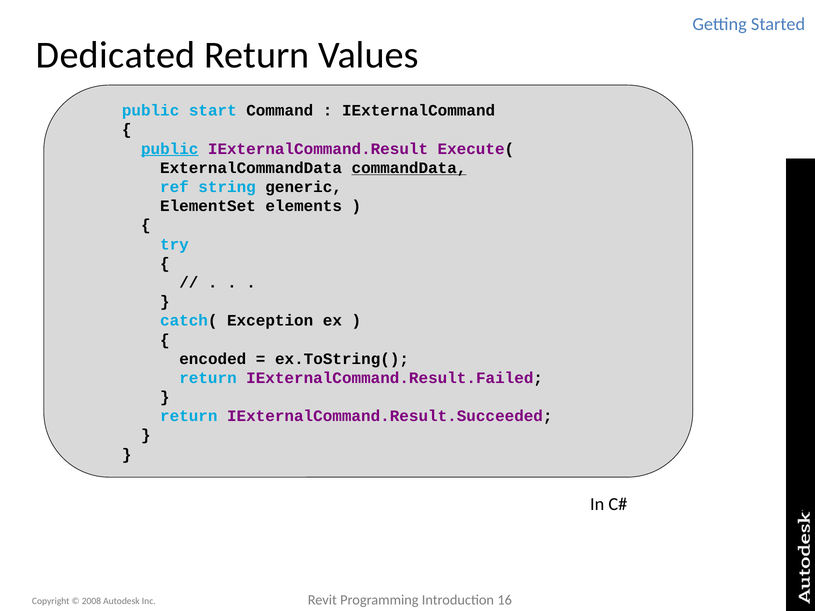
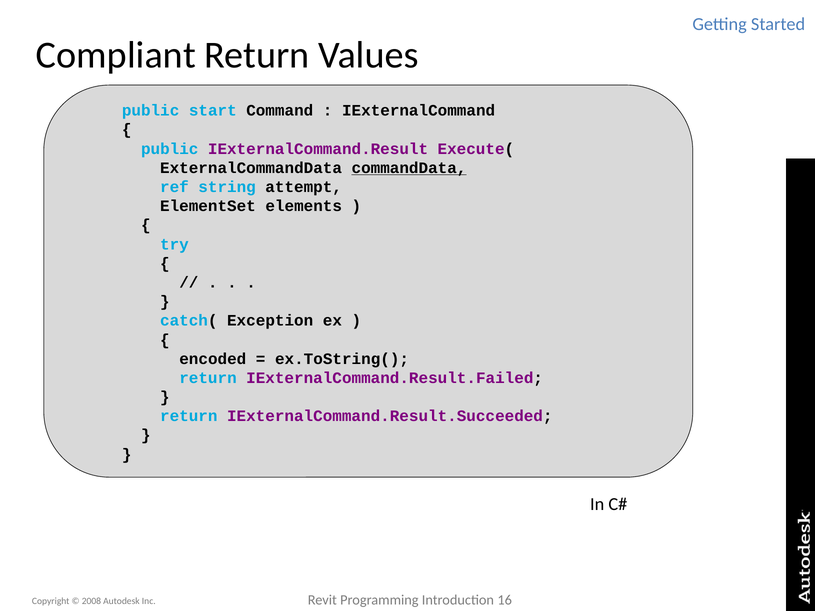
Dedicated: Dedicated -> Compliant
public at (170, 149) underline: present -> none
generic: generic -> attempt
